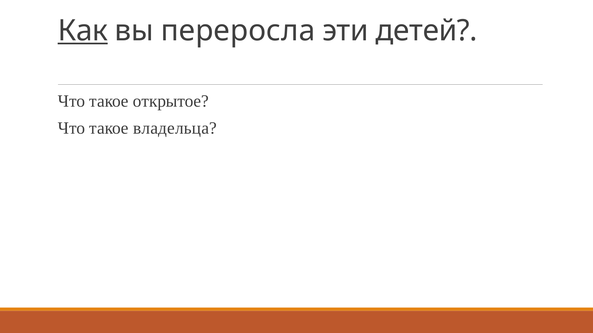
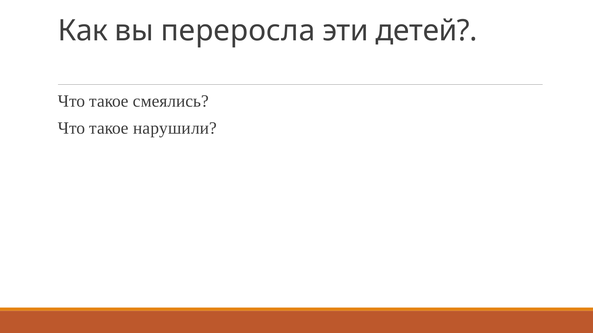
Как underline: present -> none
открытое: открытое -> смеялись
владельца: владельца -> нарушили
